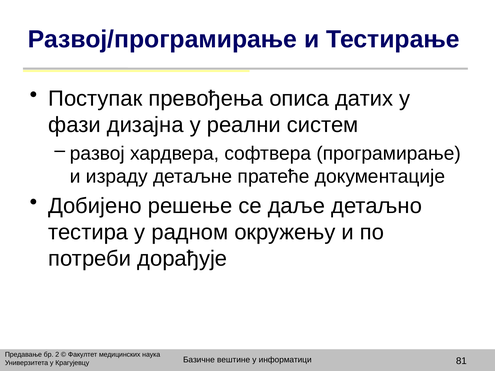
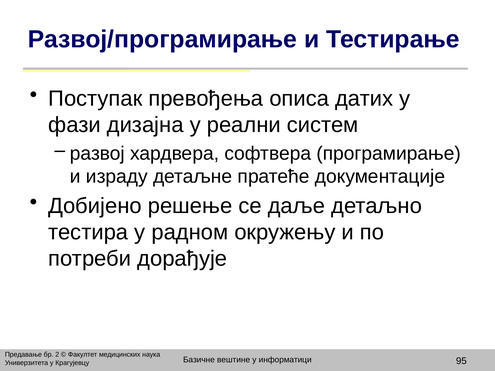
81: 81 -> 95
